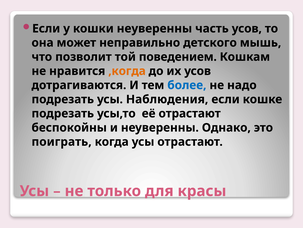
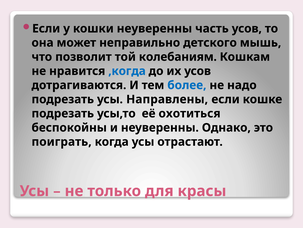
поведением: поведением -> колебаниям
,когда colour: orange -> blue
Наблюдения: Наблюдения -> Направлены
её отрастают: отрастают -> охотиться
